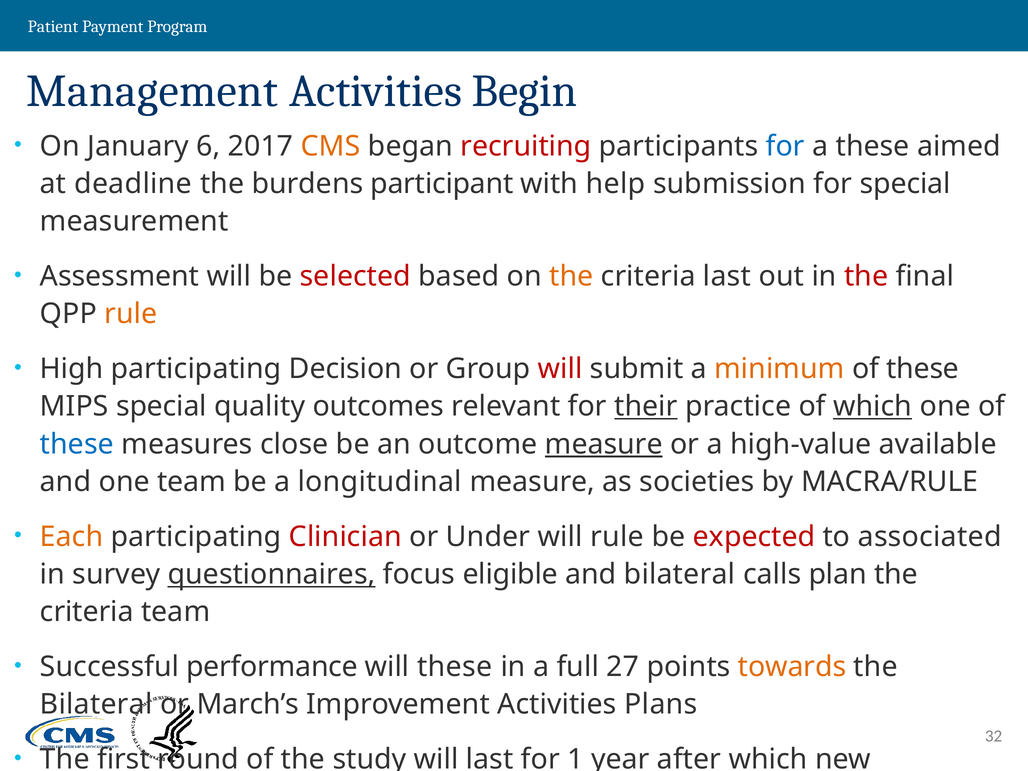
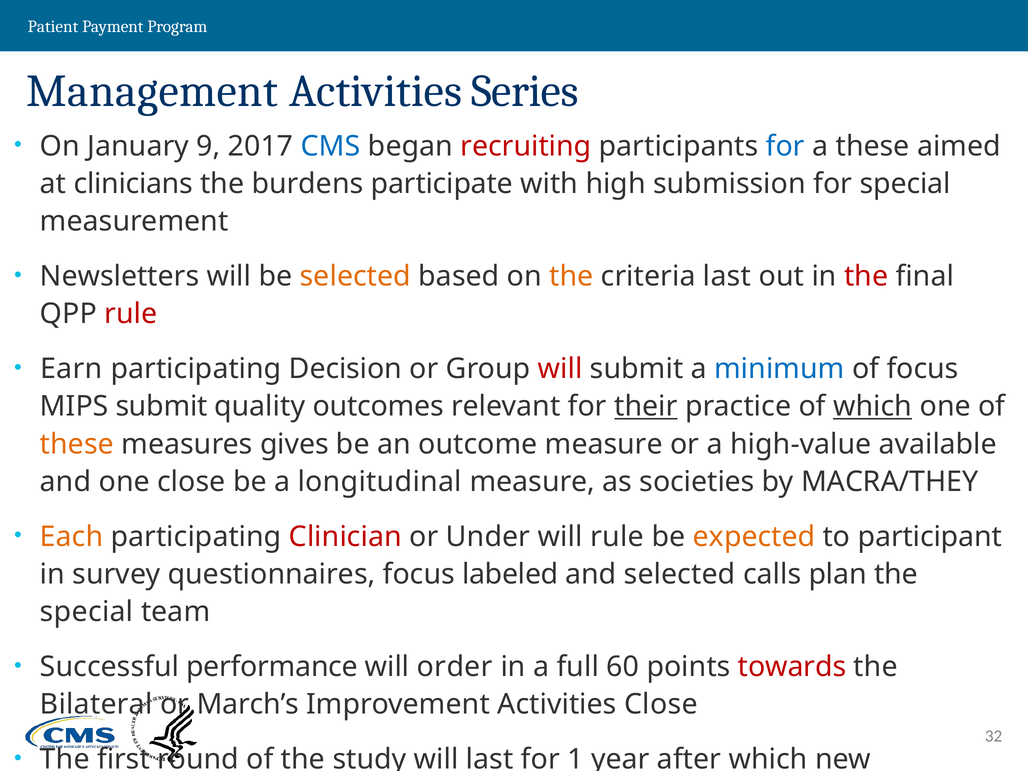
Begin: Begin -> Series
6: 6 -> 9
CMS colour: orange -> blue
deadline: deadline -> clinicians
participant: participant -> participate
help: help -> high
Assessment: Assessment -> Newsletters
selected at (355, 276) colour: red -> orange
rule at (131, 314) colour: orange -> red
High: High -> Earn
minimum colour: orange -> blue
these at (923, 369): these -> focus
MIPS special: special -> submit
these at (77, 444) colour: blue -> orange
close: close -> gives
measure at (604, 444) underline: present -> none
one team: team -> close
MACRA/RULE: MACRA/RULE -> MACRA/THEY
expected colour: red -> orange
associated: associated -> participant
questionnaires underline: present -> none
eligible: eligible -> labeled
and bilateral: bilateral -> selected
criteria at (87, 612): criteria -> special
will these: these -> order
27: 27 -> 60
towards colour: orange -> red
Activities Plans: Plans -> Close
